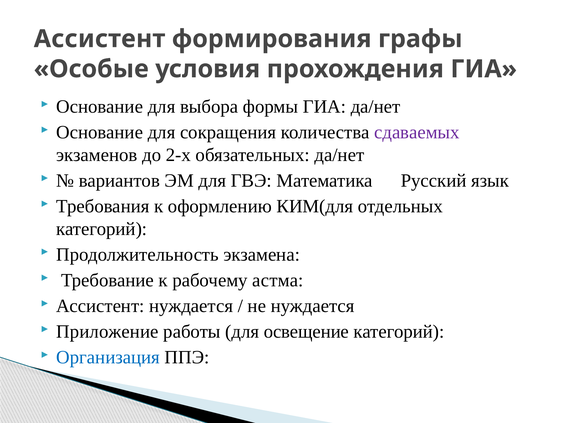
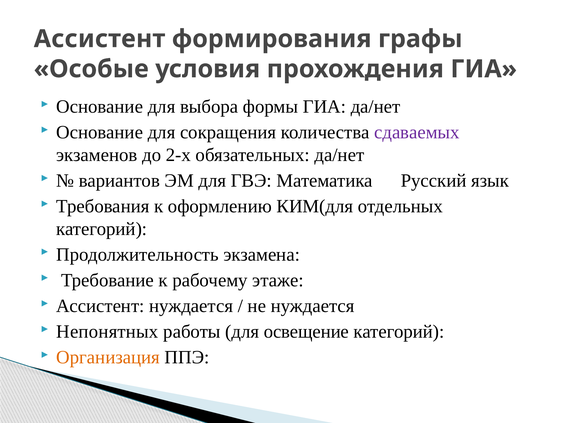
астма: астма -> этаже
Приложение: Приложение -> Непонятных
Организация colour: blue -> orange
